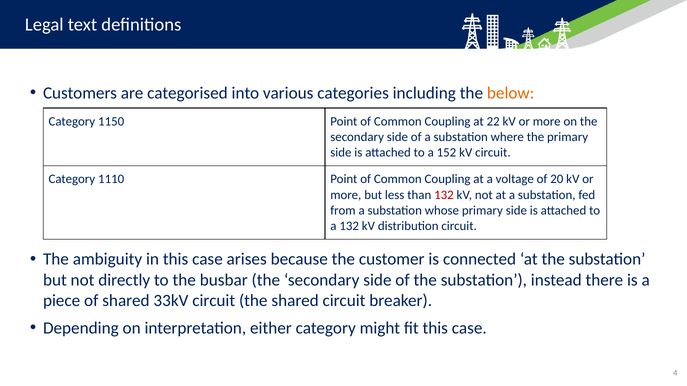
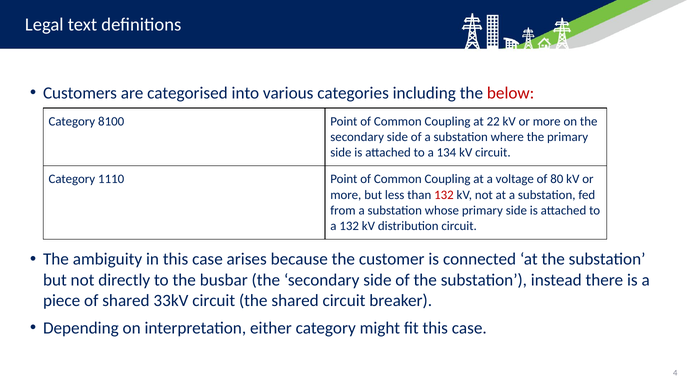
below colour: orange -> red
1150: 1150 -> 8100
152: 152 -> 134
20: 20 -> 80
